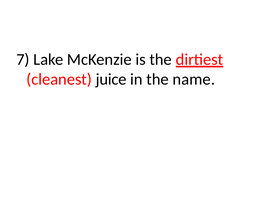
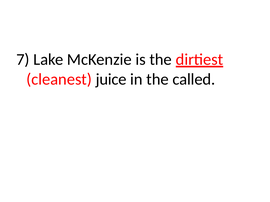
name: name -> called
